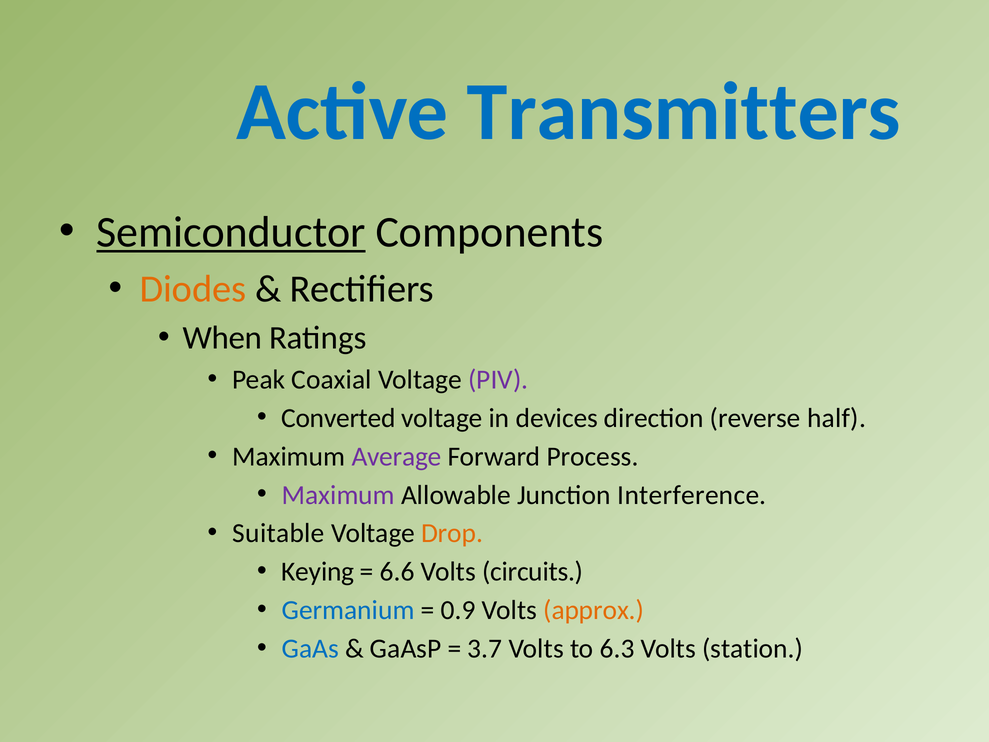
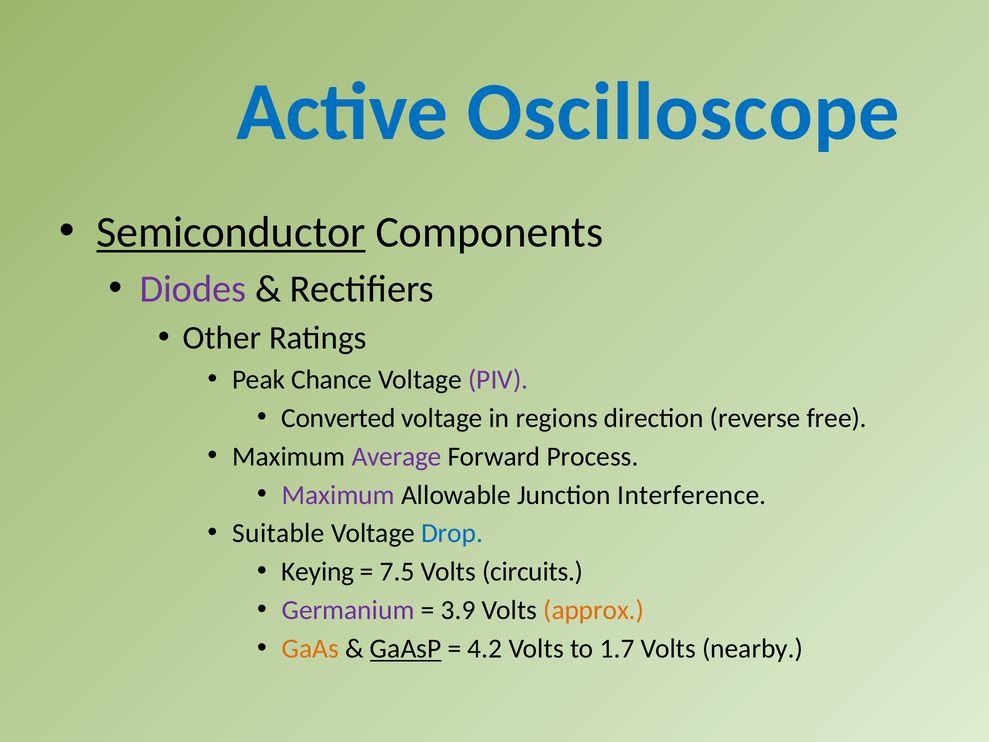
Transmitters: Transmitters -> Oscilloscope
Diodes colour: orange -> purple
When: When -> Other
Coaxial: Coaxial -> Chance
devices: devices -> regions
half: half -> free
Drop colour: orange -> blue
6.6: 6.6 -> 7.5
Germanium colour: blue -> purple
0.9: 0.9 -> 3.9
GaAs colour: blue -> orange
GaAsP underline: none -> present
3.7: 3.7 -> 4.2
6.3: 6.3 -> 1.7
station: station -> nearby
